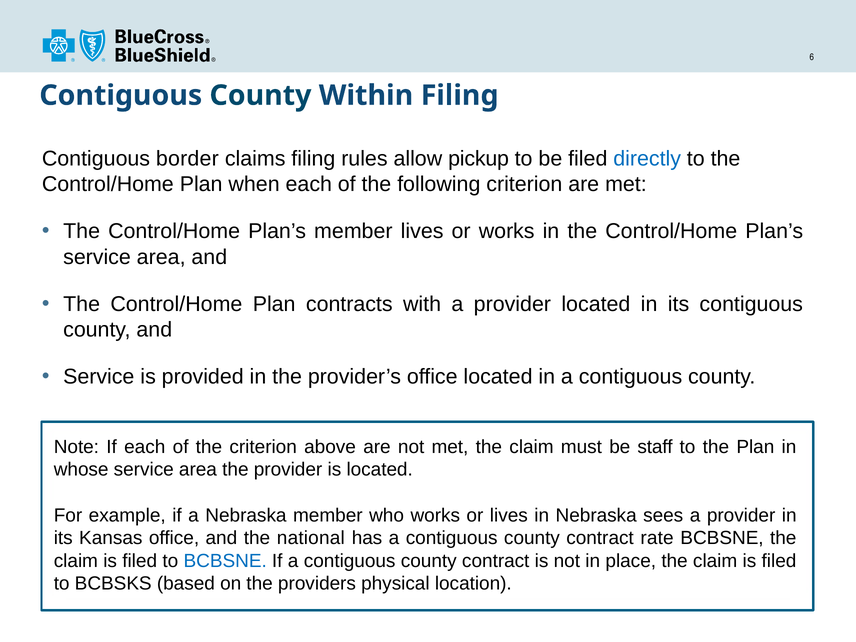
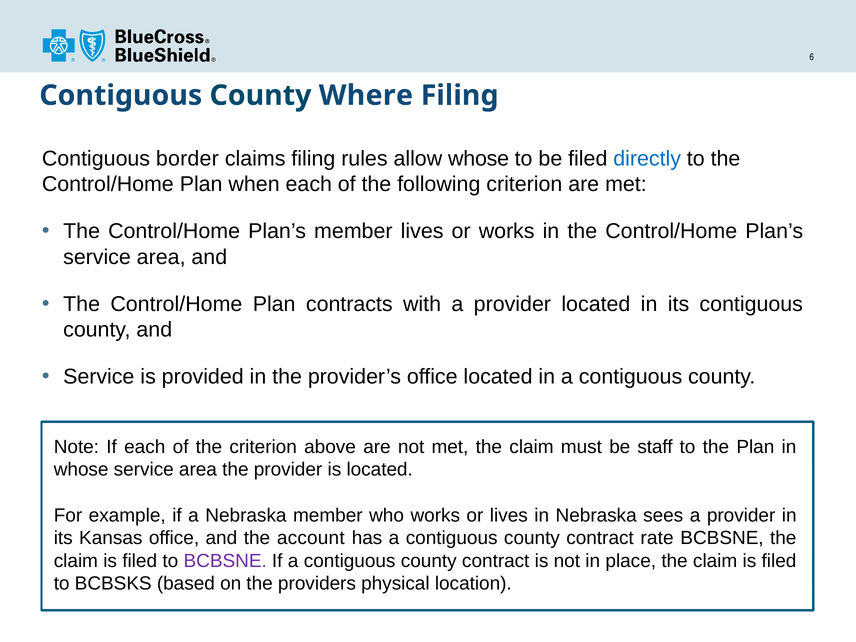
Within: Within -> Where
allow pickup: pickup -> whose
national: national -> account
BCBSNE at (225, 561) colour: blue -> purple
